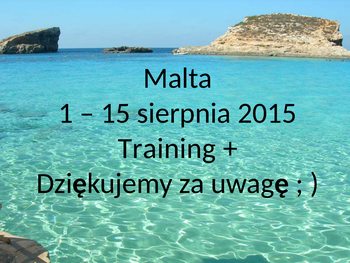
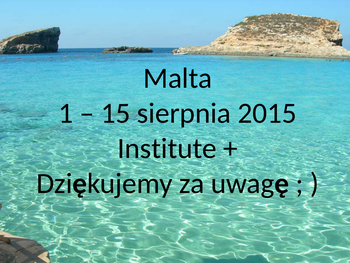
Training: Training -> Institute
